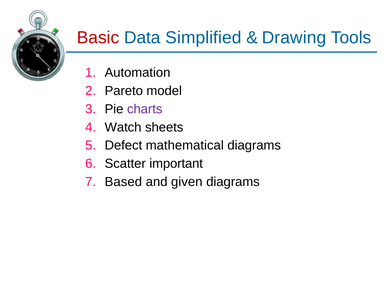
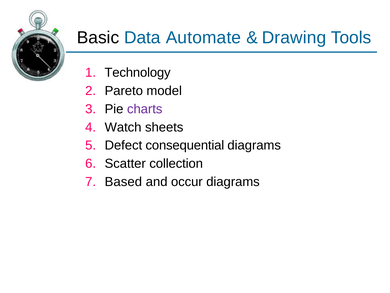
Basic colour: red -> black
Simplified: Simplified -> Automate
Automation: Automation -> Technology
mathematical: mathematical -> consequential
important: important -> collection
given: given -> occur
